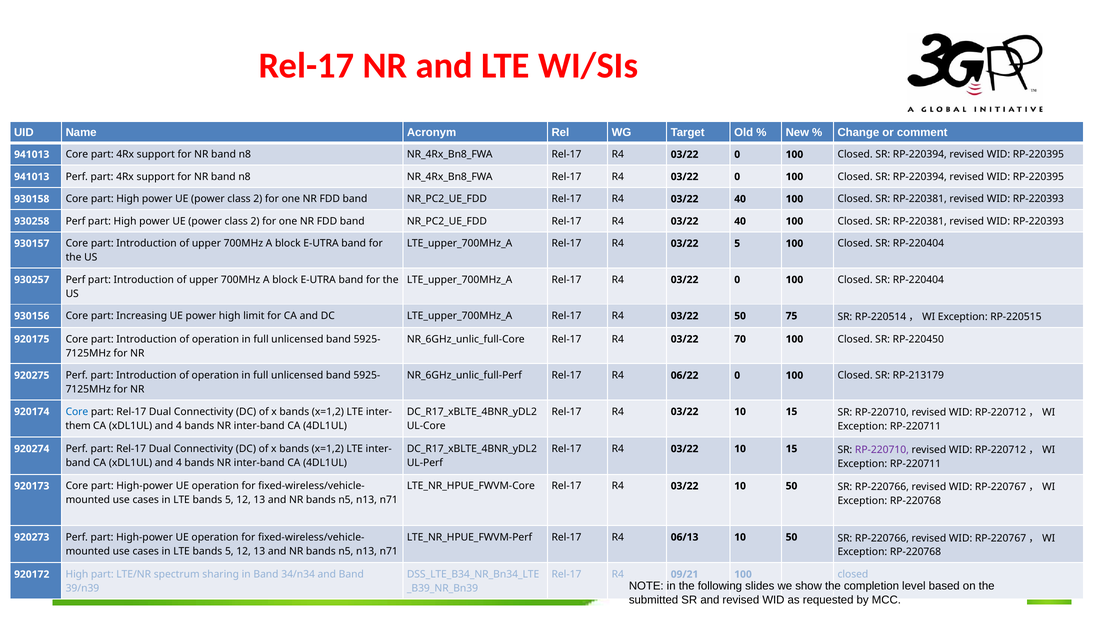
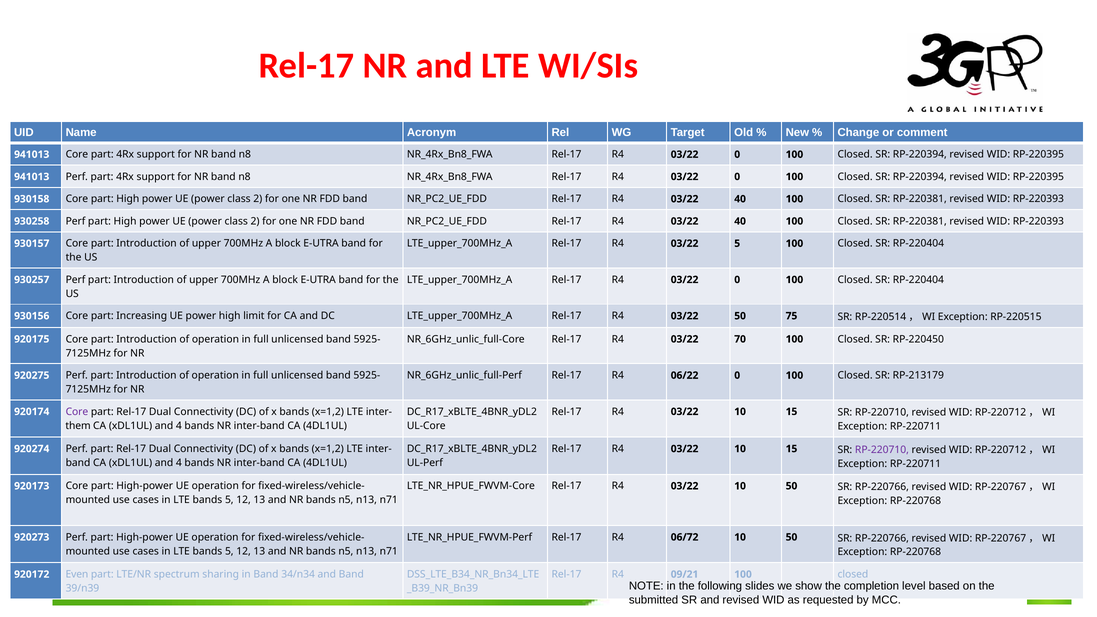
Core at (77, 412) colour: blue -> purple
06/13: 06/13 -> 06/72
920172 High: High -> Even
